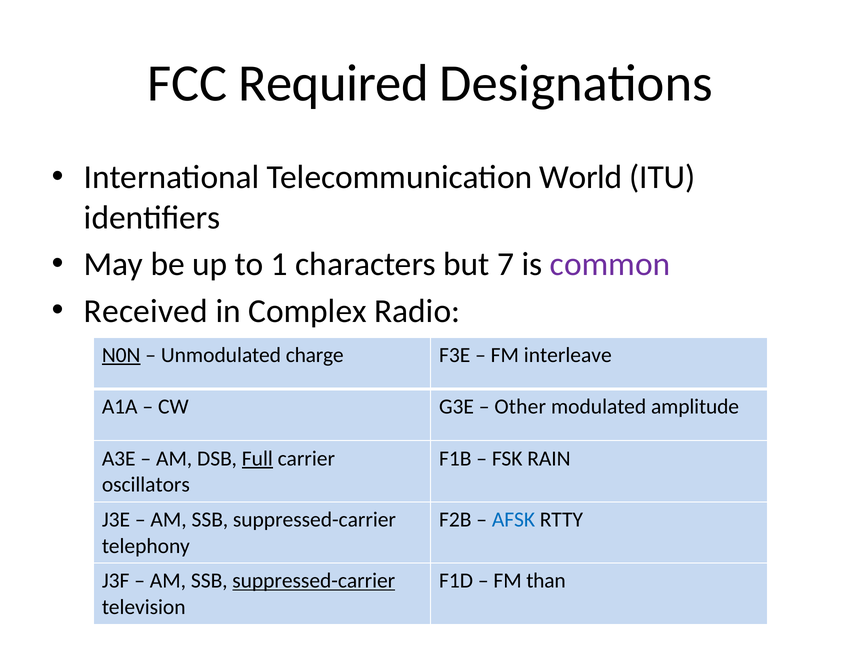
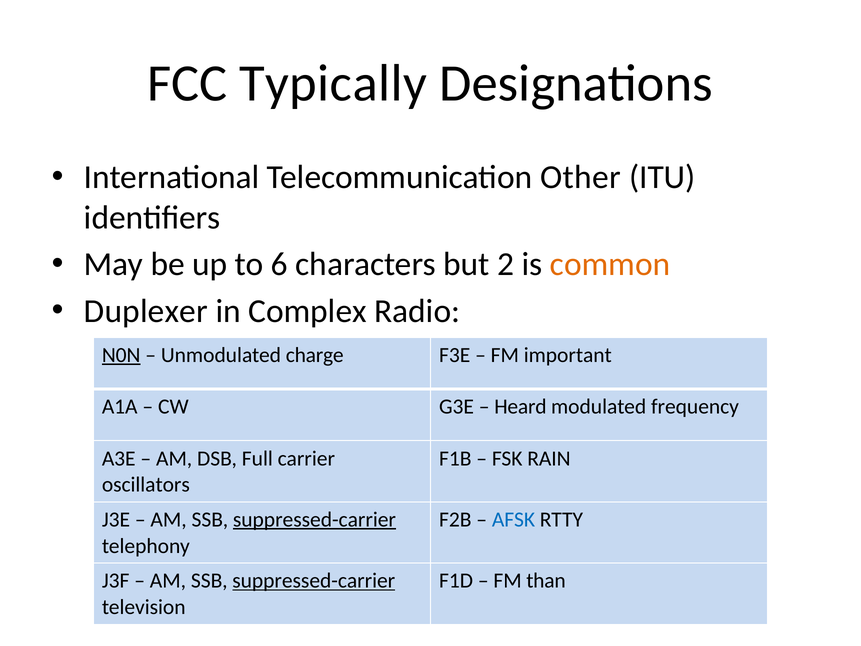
Required: Required -> Typically
World: World -> Other
1: 1 -> 6
7: 7 -> 2
common colour: purple -> orange
Received: Received -> Duplexer
interleave: interleave -> important
Other: Other -> Heard
amplitude: amplitude -> frequency
Full underline: present -> none
suppressed-carrier at (314, 519) underline: none -> present
